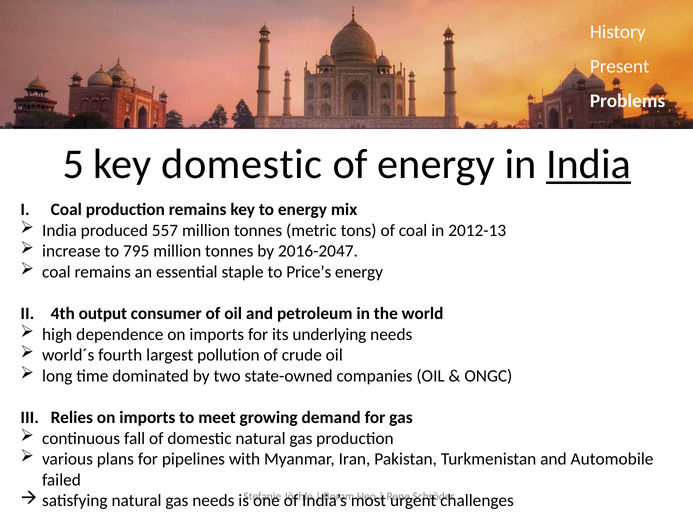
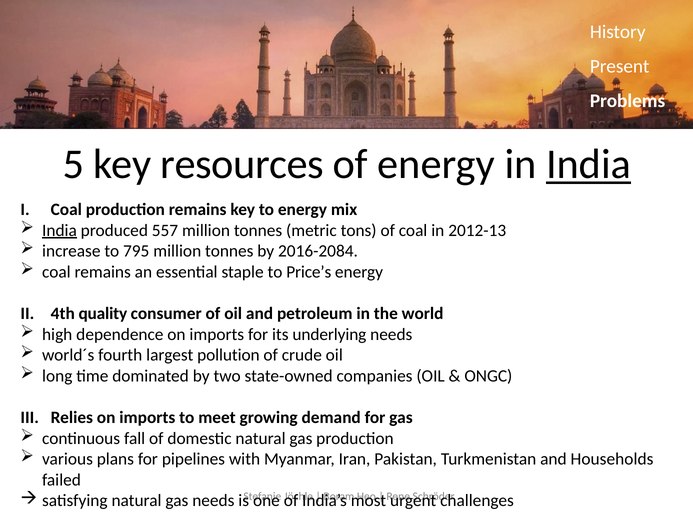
key domestic: domestic -> resources
India at (59, 230) underline: none -> present
2016-2047: 2016-2047 -> 2016-2084
output: output -> quality
Automobile: Automobile -> Households
